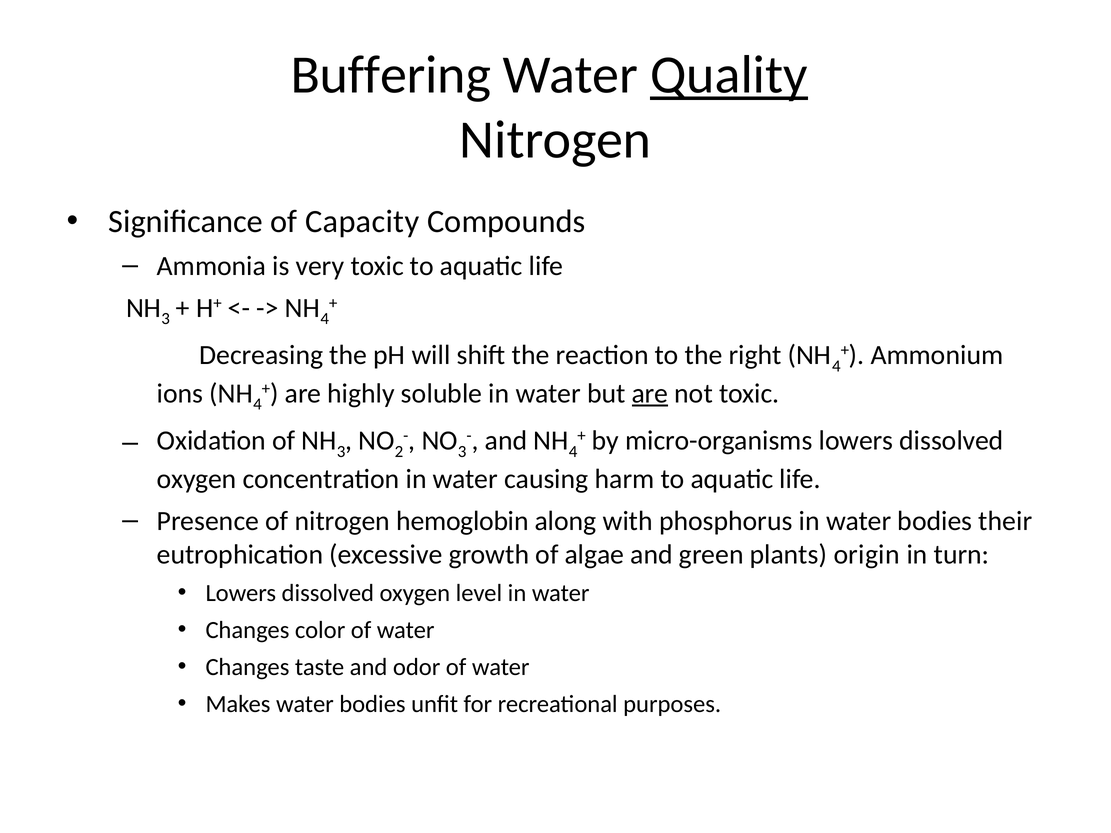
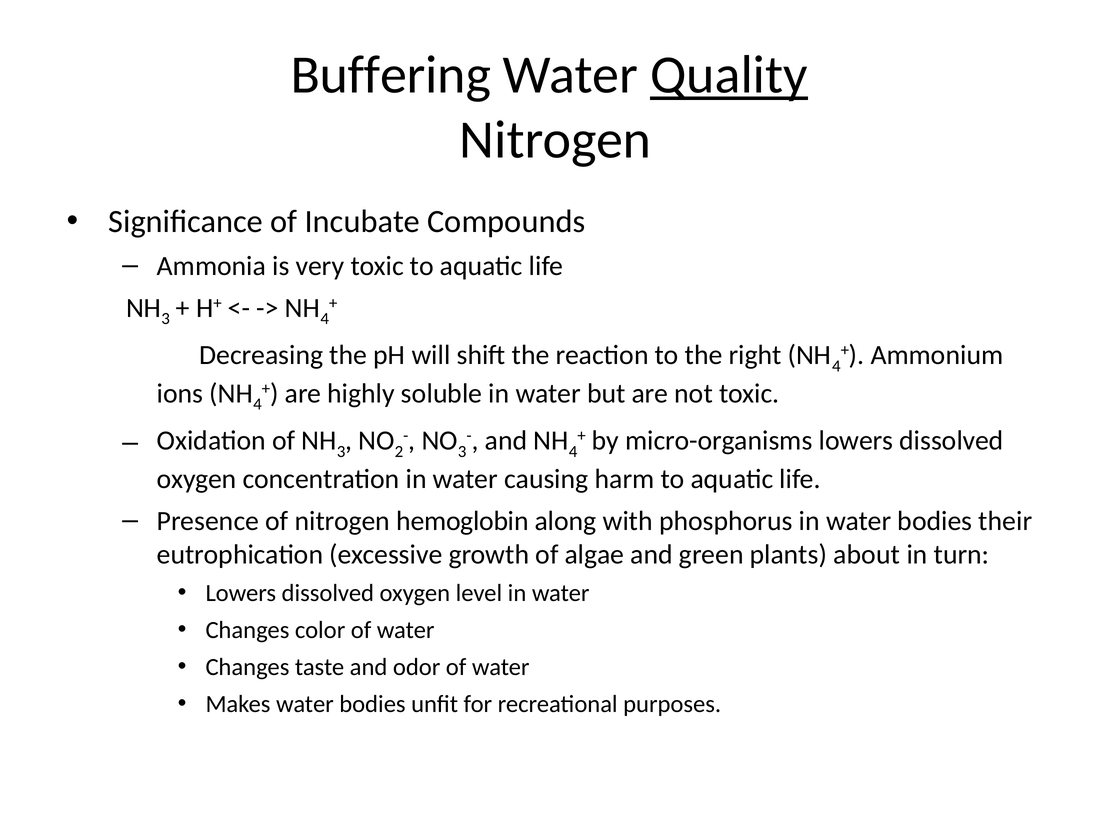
Capacity: Capacity -> Incubate
are at (650, 394) underline: present -> none
origin: origin -> about
